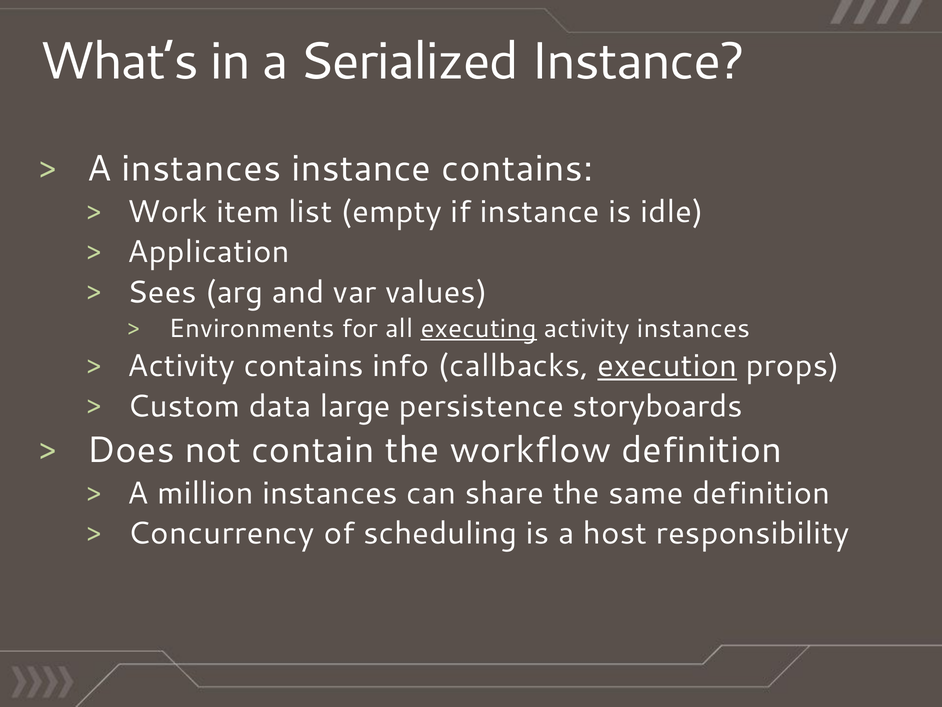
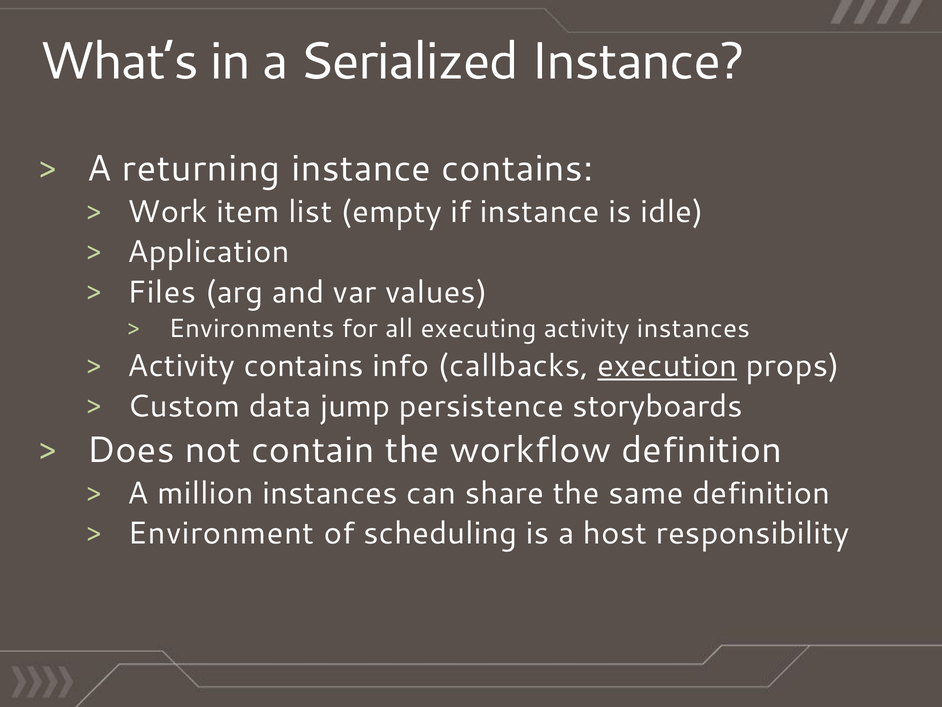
A instances: instances -> returning
Sees: Sees -> Files
executing underline: present -> none
large: large -> jump
Concurrency: Concurrency -> Environment
